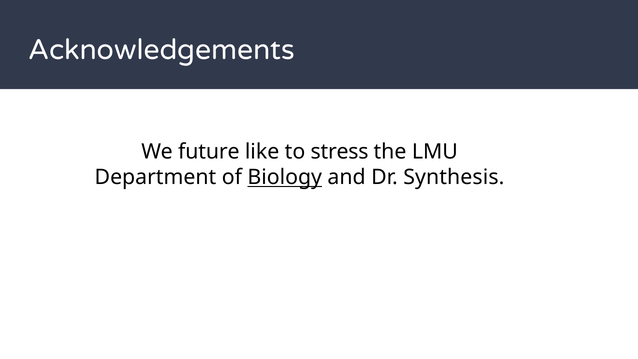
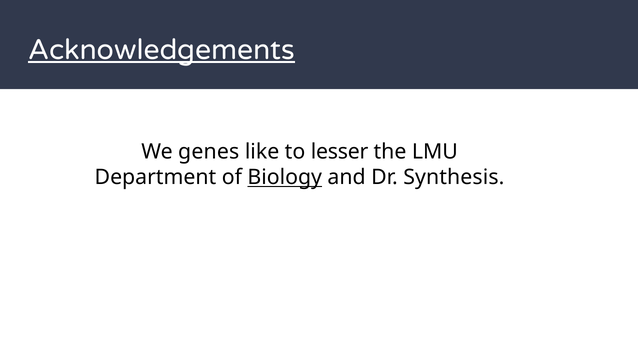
Acknowledgements underline: none -> present
future: future -> genes
stress: stress -> lesser
